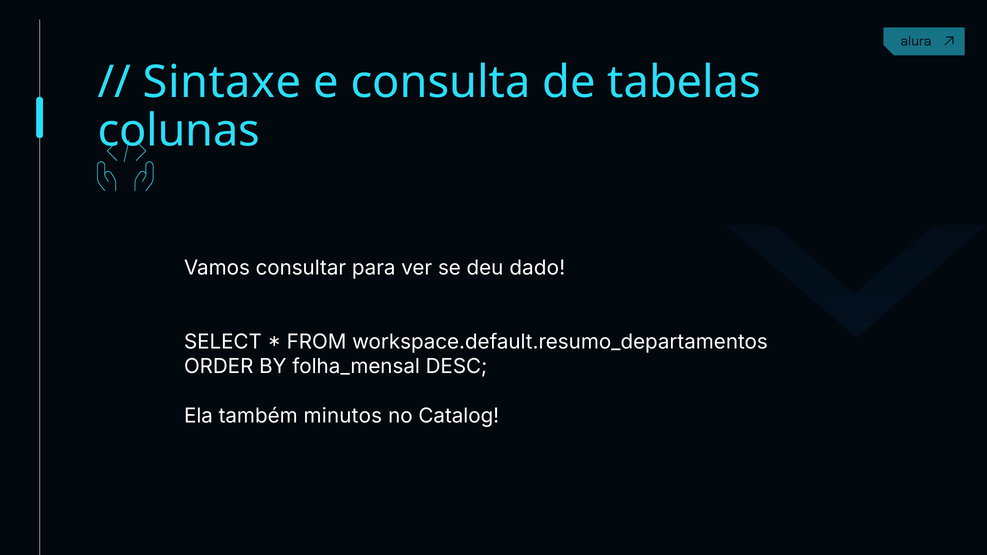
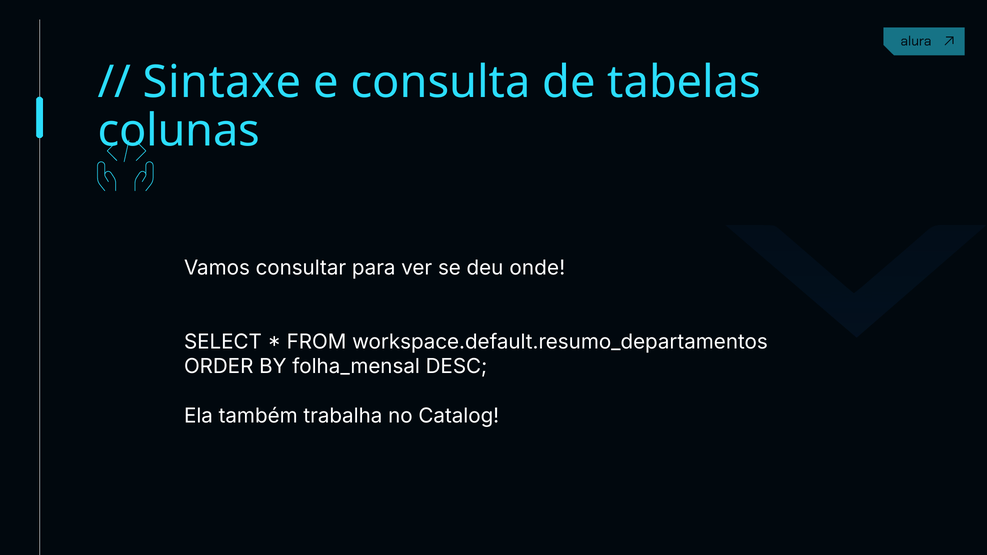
dado: dado -> onde
minutos: minutos -> trabalha
